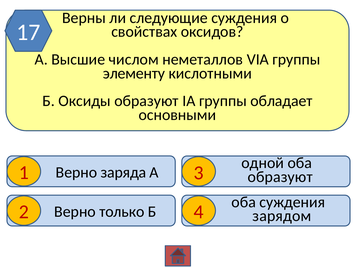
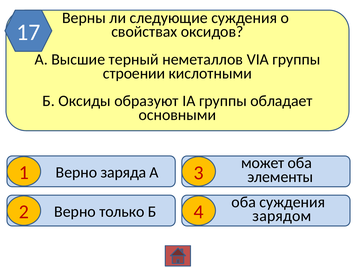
числом: числом -> терный
элементу: элементу -> строении
одной: одной -> может
образуют at (280, 177): образуют -> элементы
